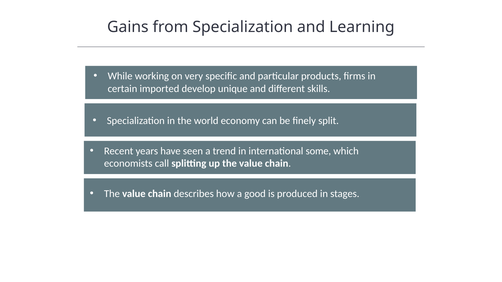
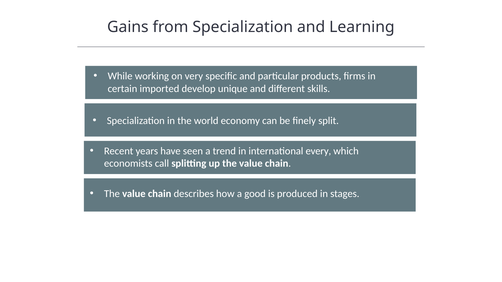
some: some -> every
